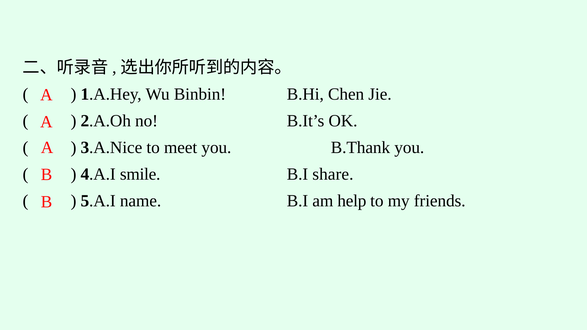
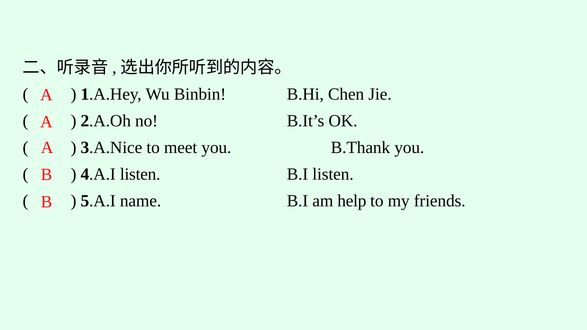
4.A.I smile: smile -> listen
B.I share: share -> listen
